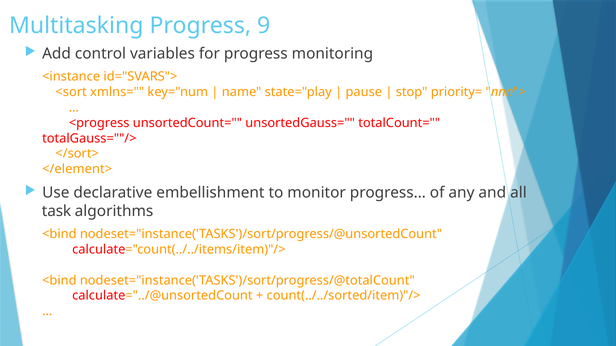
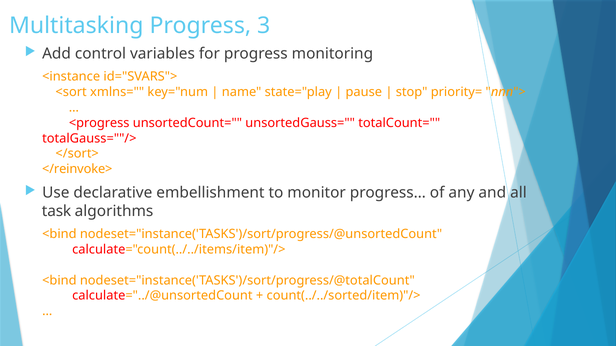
9: 9 -> 3
</element>: </element> -> </reinvoke>
